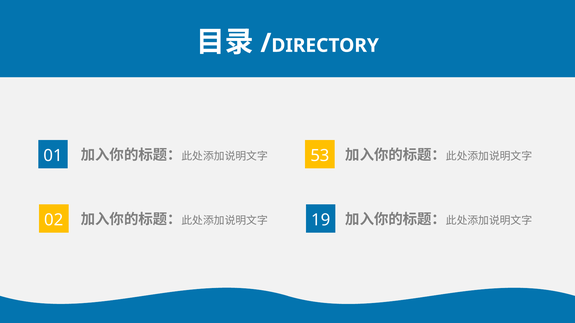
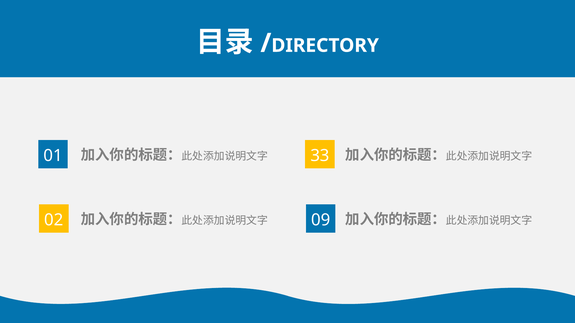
53: 53 -> 33
19: 19 -> 09
